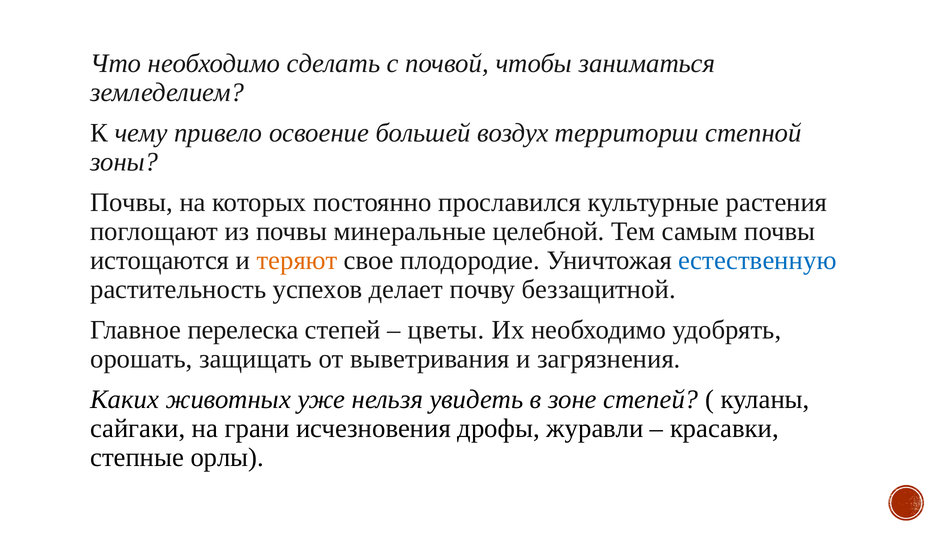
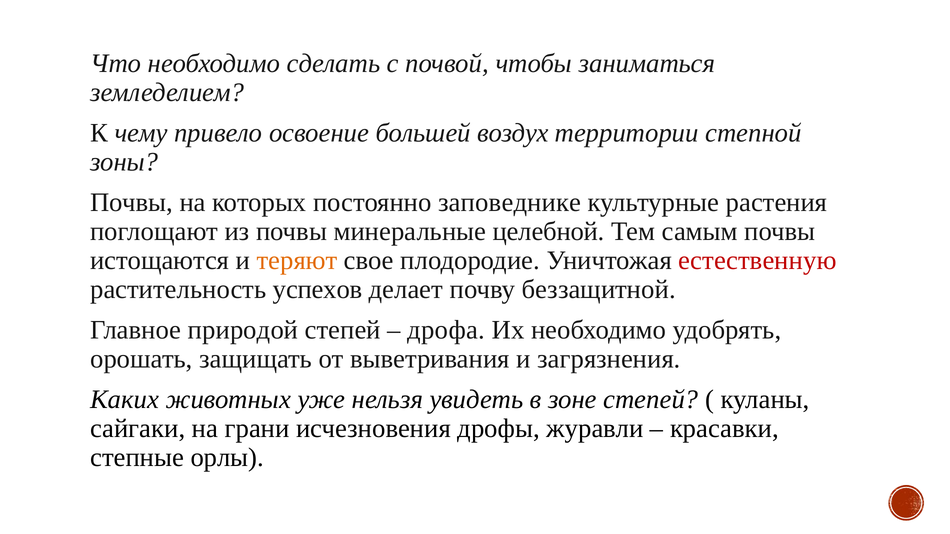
прославился: прославился -> заповеднике
естественную colour: blue -> red
перелеска: перелеска -> природой
цветы: цветы -> дрофа
